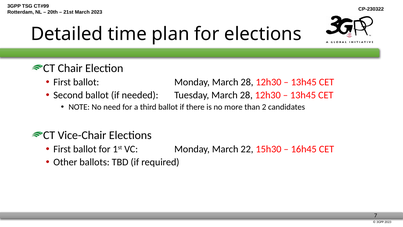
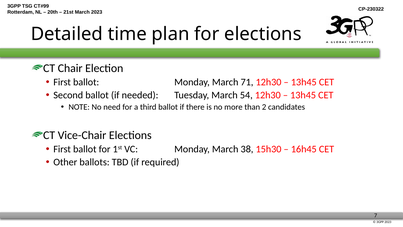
Monday March 28: 28 -> 71
Tuesday March 28: 28 -> 54
22: 22 -> 38
